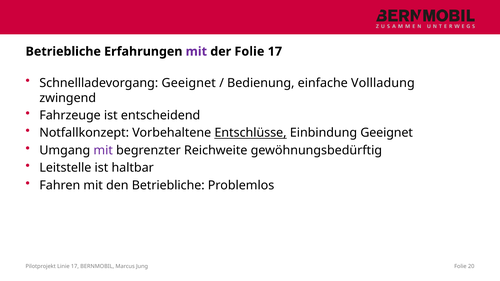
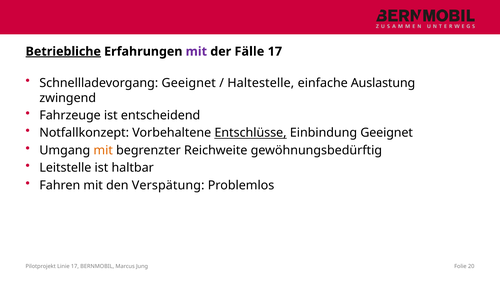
Betriebliche at (63, 52) underline: none -> present
der Folie: Folie -> Fälle
Bedienung: Bedienung -> Haltestelle
Vollladung: Vollladung -> Auslastung
mit at (103, 150) colour: purple -> orange
den Betriebliche: Betriebliche -> Verspätung
